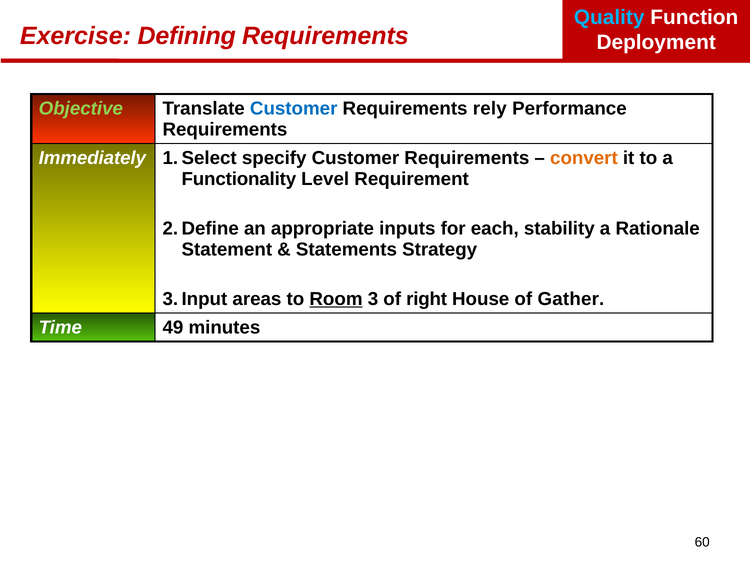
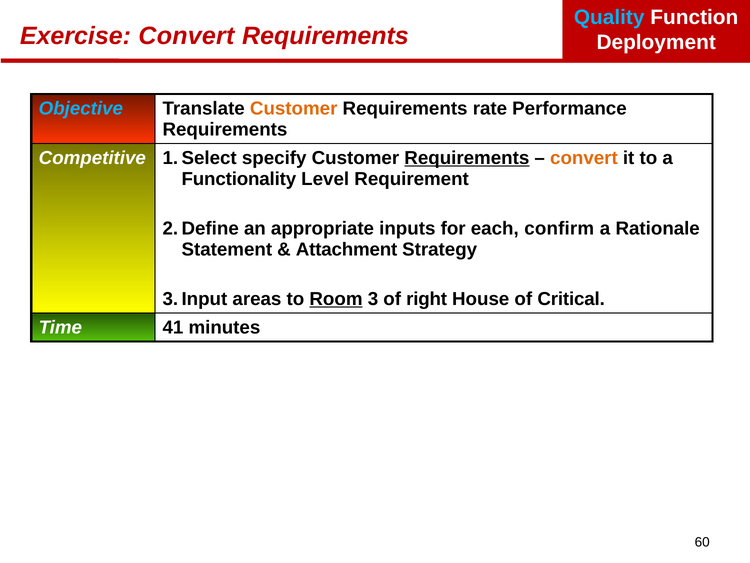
Exercise Defining: Defining -> Convert
Objective colour: light green -> light blue
Customer at (294, 108) colour: blue -> orange
rely: rely -> rate
Immediately: Immediately -> Competitive
Requirements at (467, 158) underline: none -> present
stability: stability -> confirm
Statements: Statements -> Attachment
Gather: Gather -> Critical
49: 49 -> 41
